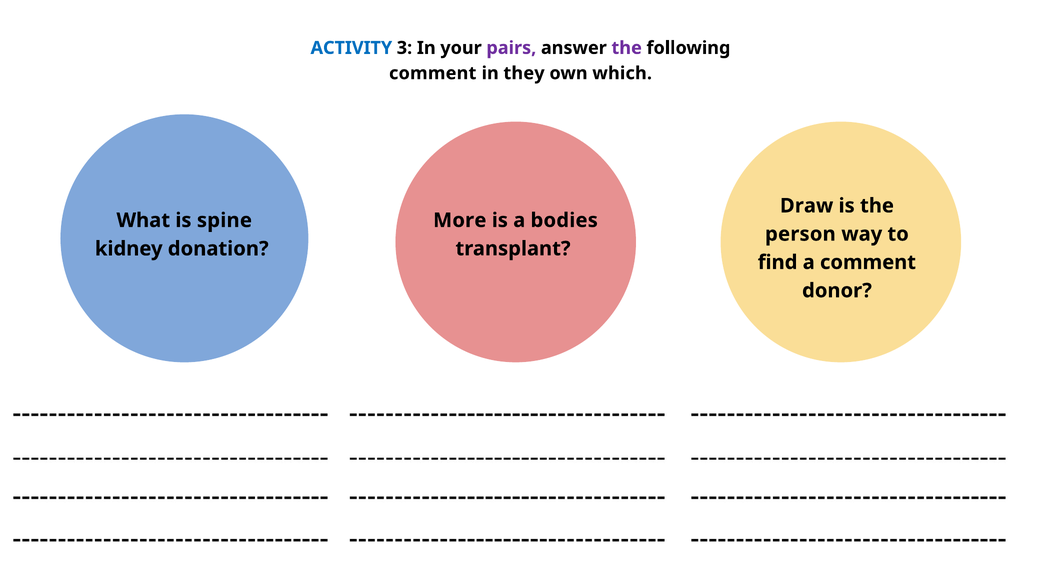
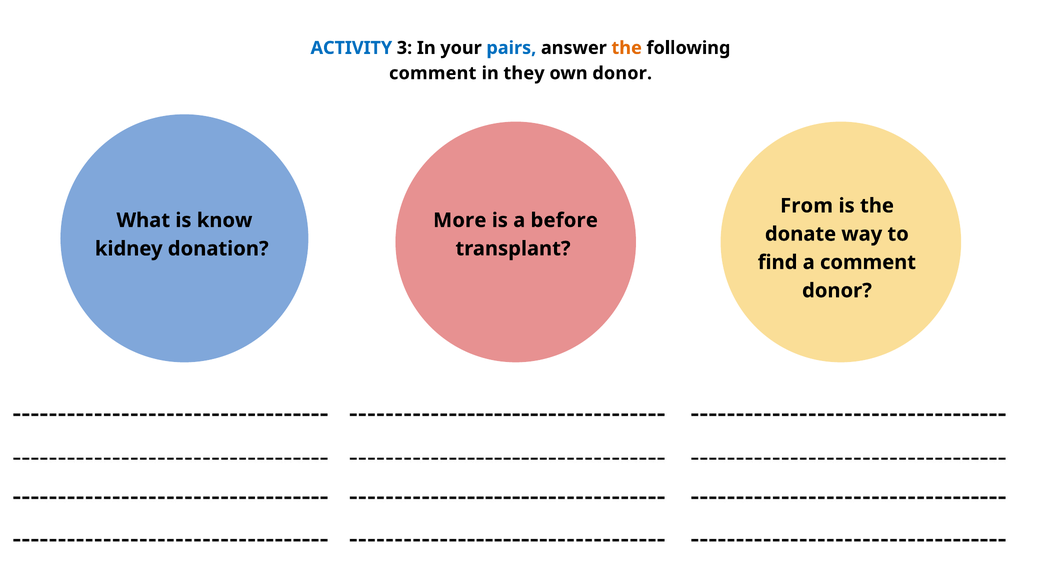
pairs colour: purple -> blue
the at (627, 48) colour: purple -> orange
own which: which -> donor
Draw: Draw -> From
spine: spine -> know
bodies: bodies -> before
person: person -> donate
